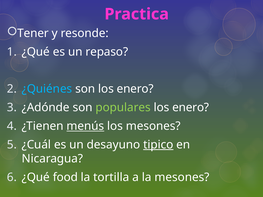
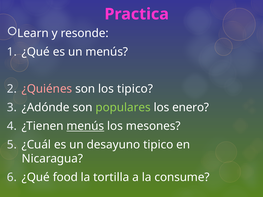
Tener: Tener -> Learn
un repaso: repaso -> menús
¿Quiénes colour: light blue -> pink
son los enero: enero -> tipico
tipico at (158, 145) underline: present -> none
la mesones: mesones -> consume
